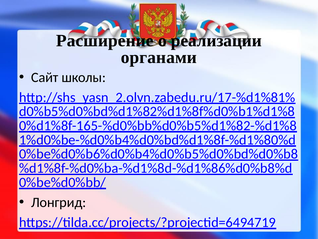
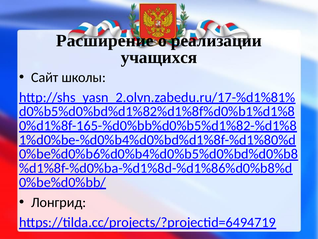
органами: органами -> учащихся
